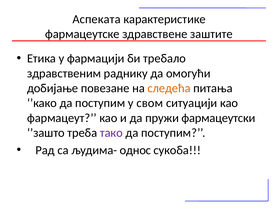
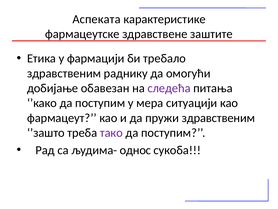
повезане: повезане -> обавезан
следећа colour: orange -> purple
свом: свом -> мера
пружи фармацеутски: фармацеутски -> здравственим
